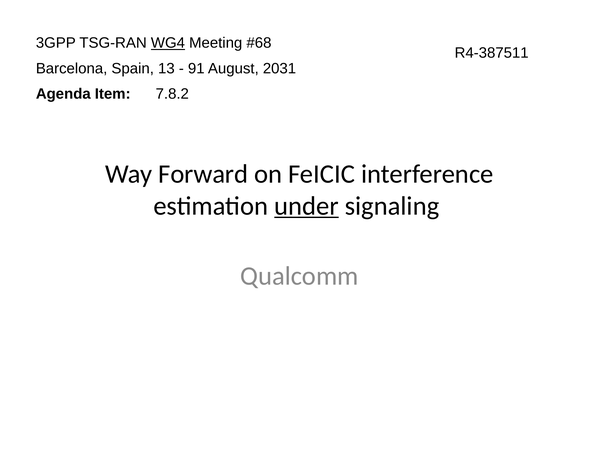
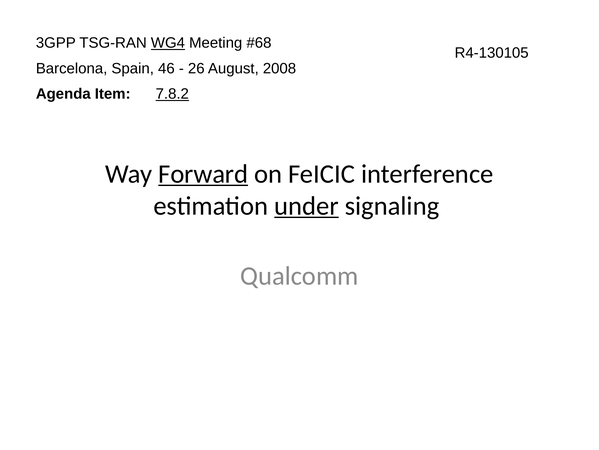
R4-387511: R4-387511 -> R4-130105
13: 13 -> 46
91: 91 -> 26
2031: 2031 -> 2008
7.8.2 underline: none -> present
Forward underline: none -> present
